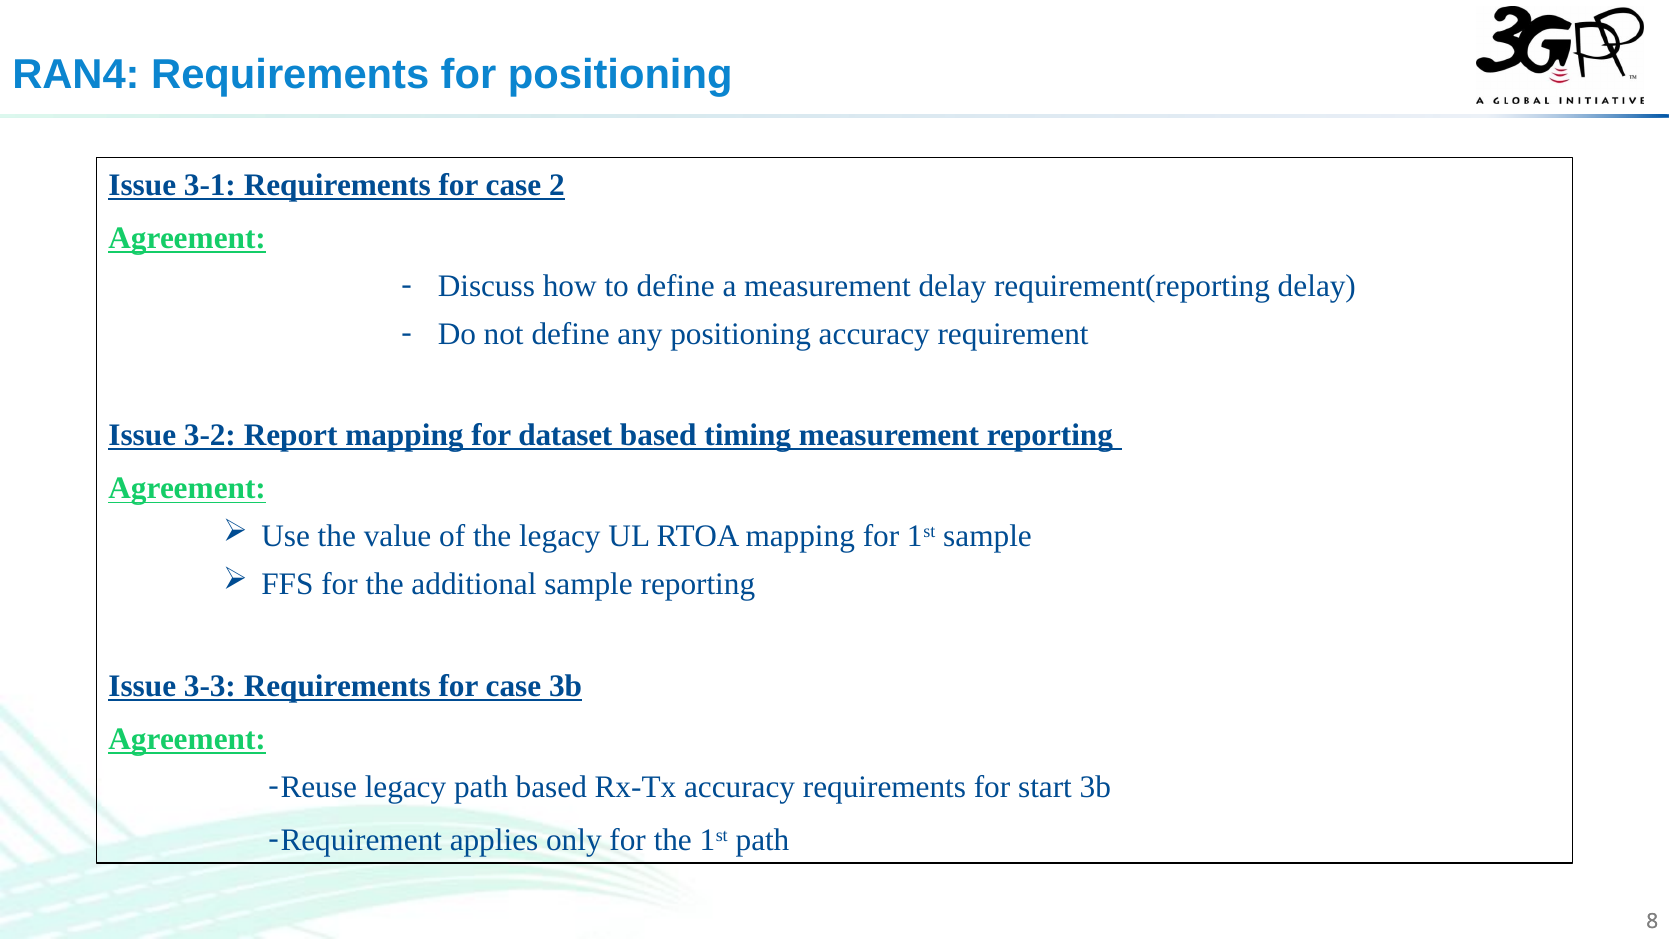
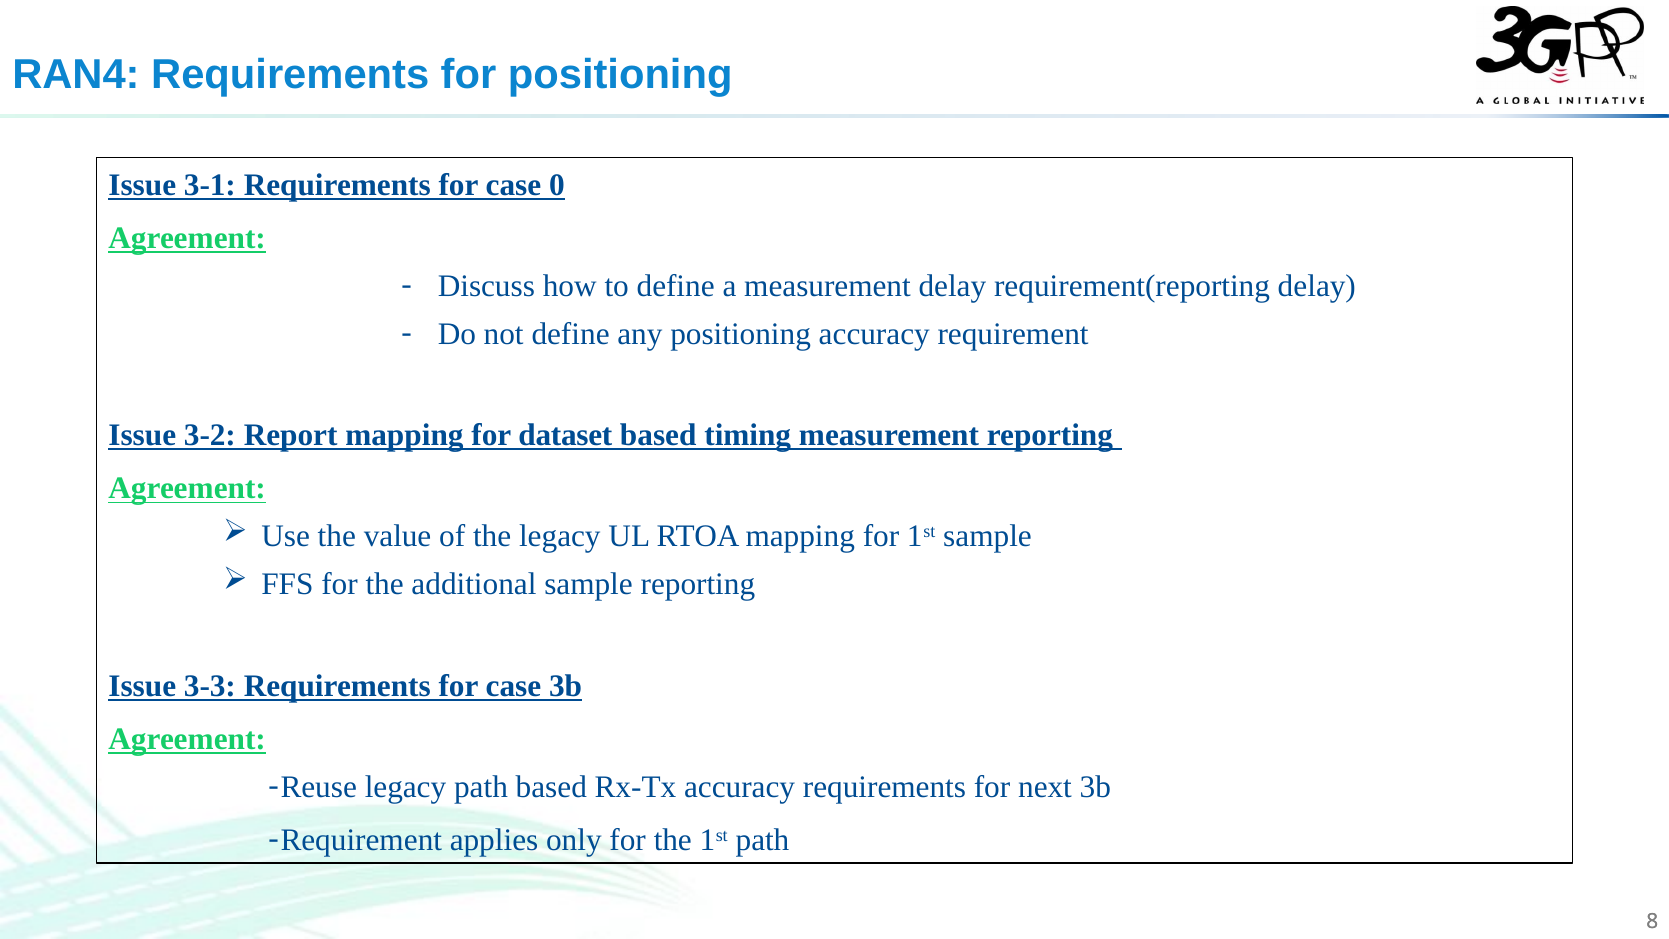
2: 2 -> 0
start: start -> next
